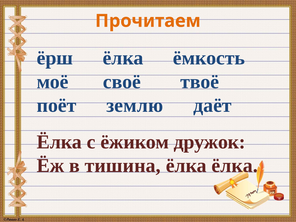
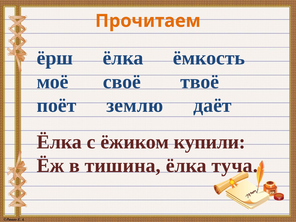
дружок: дружок -> купили
ёлка ёлка: ёлка -> туча
